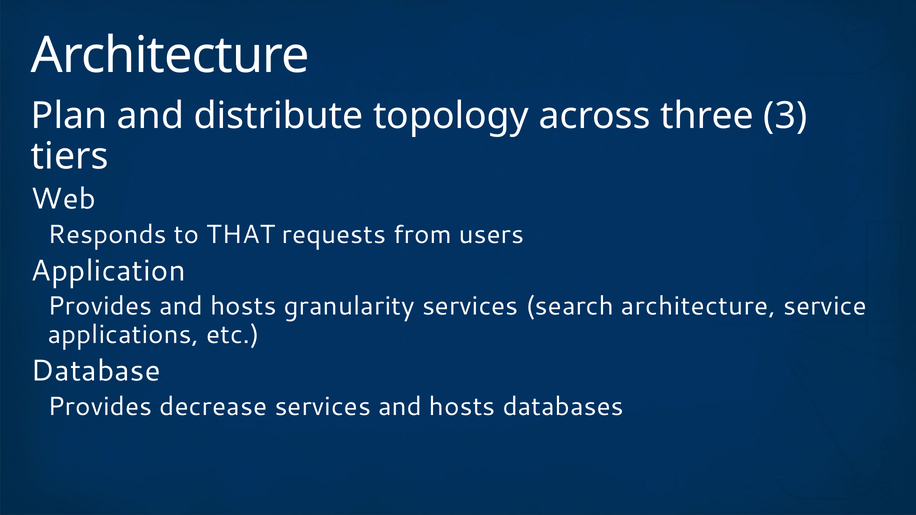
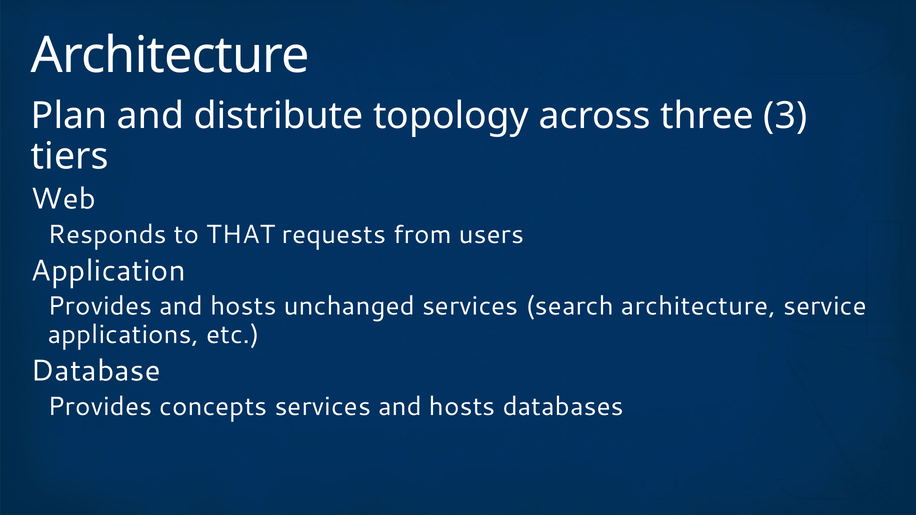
granularity: granularity -> unchanged
decrease: decrease -> concepts
